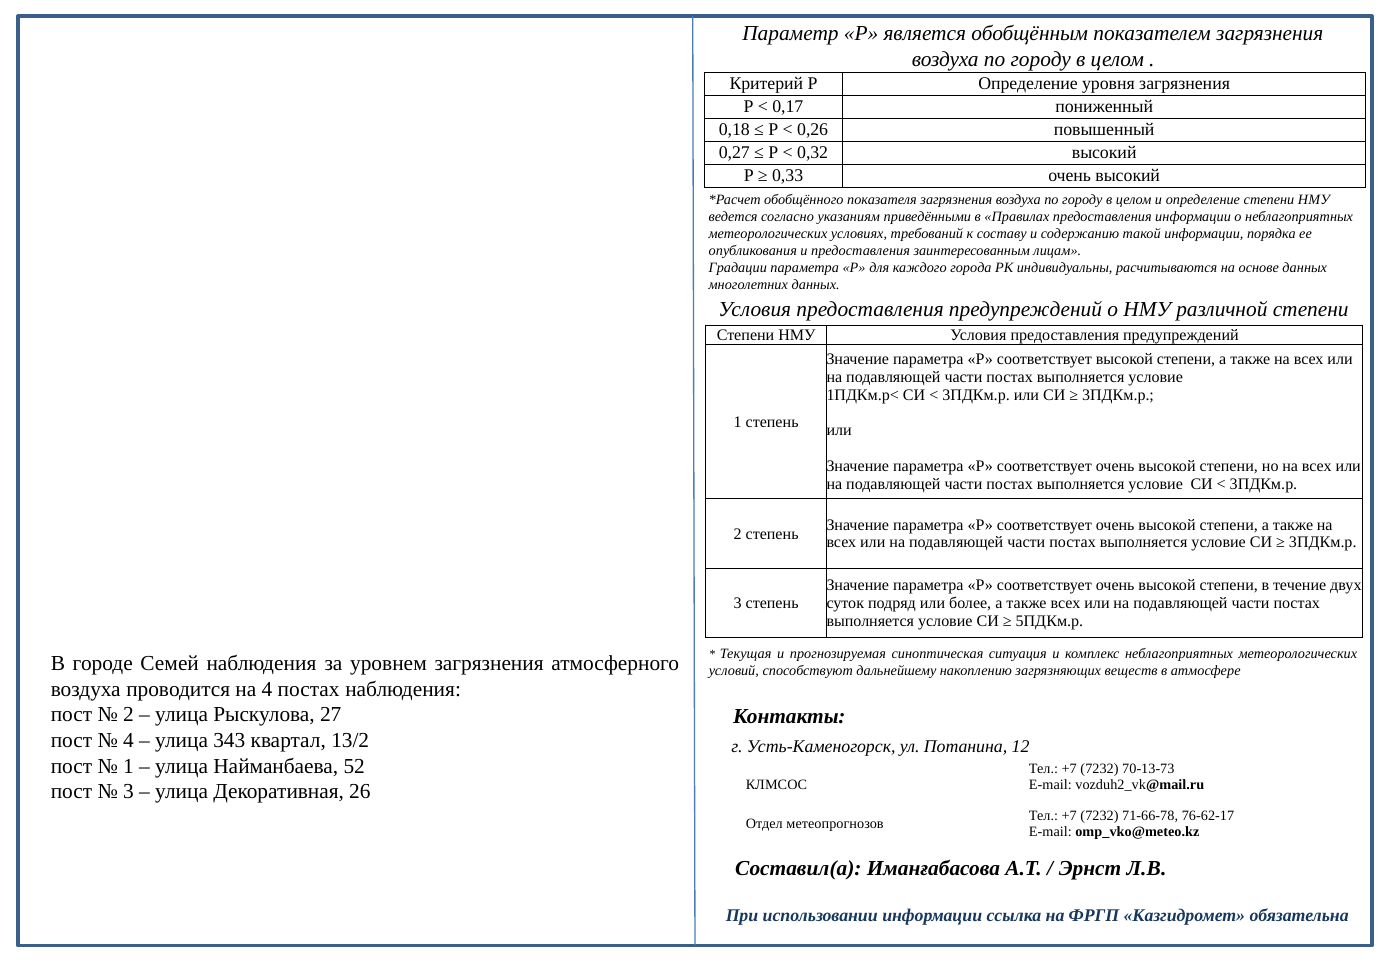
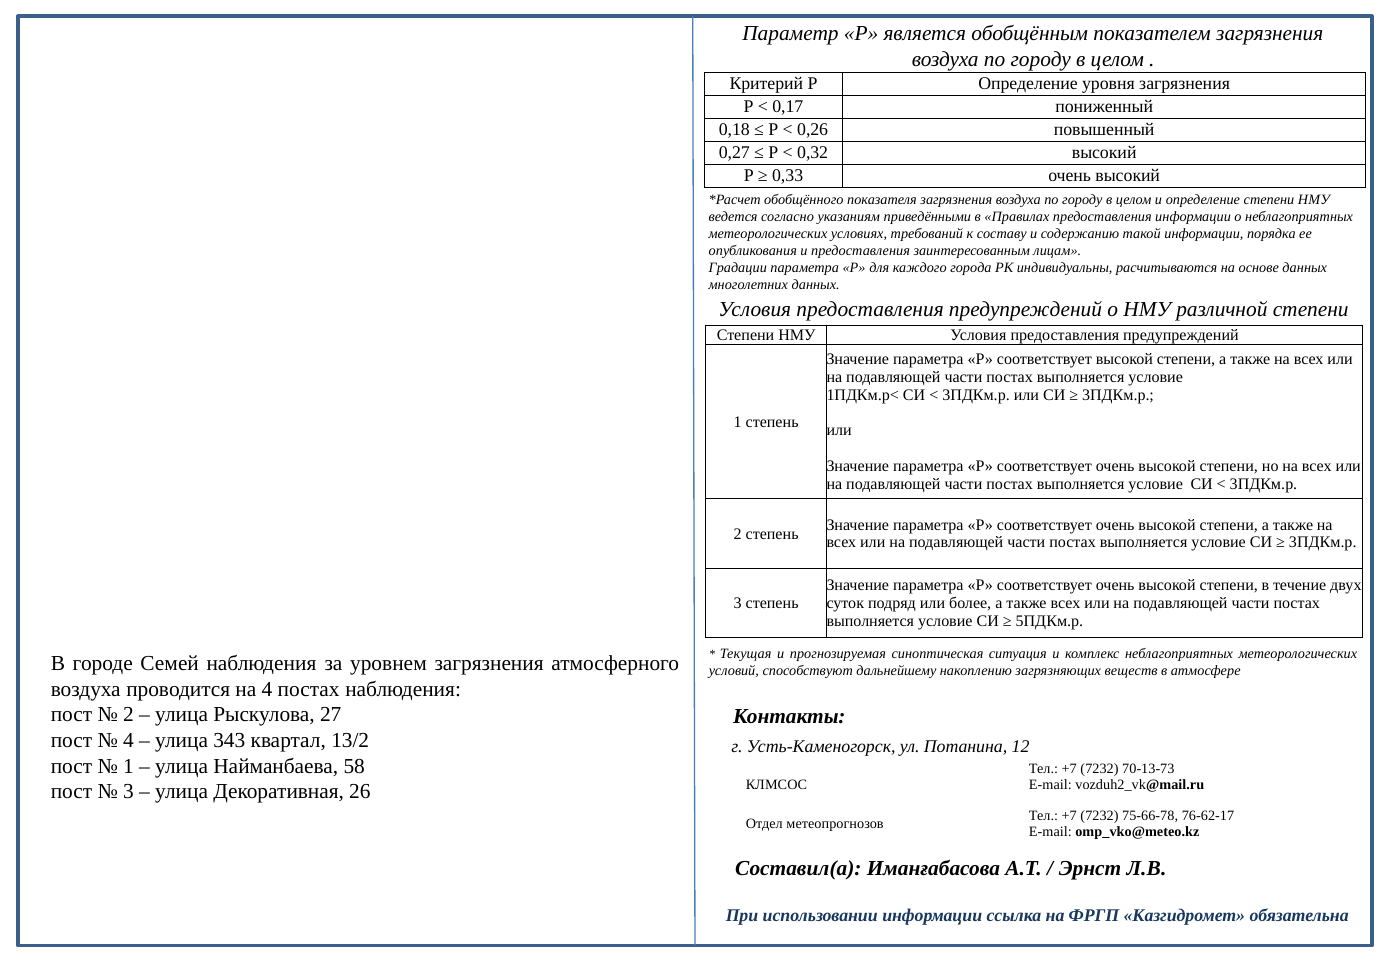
52: 52 -> 58
71-66-78: 71-66-78 -> 75-66-78
